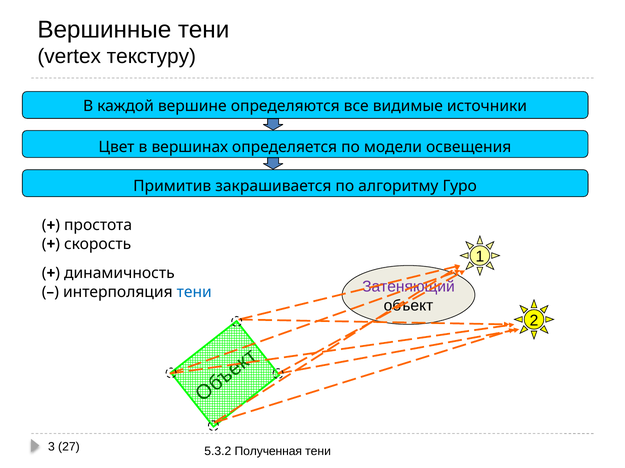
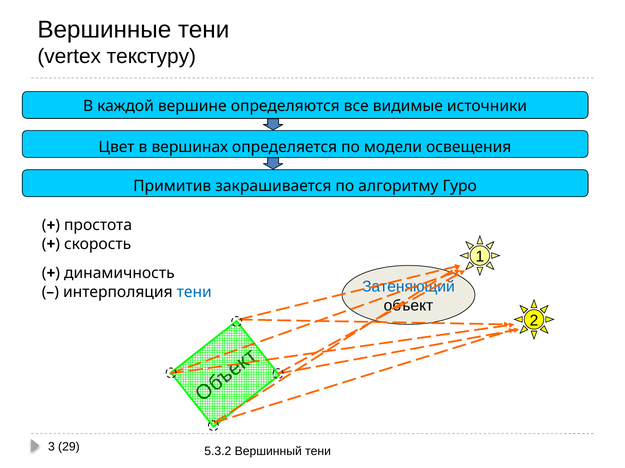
Затеняющий colour: purple -> blue
27: 27 -> 29
Полученная: Полученная -> Вершинный
